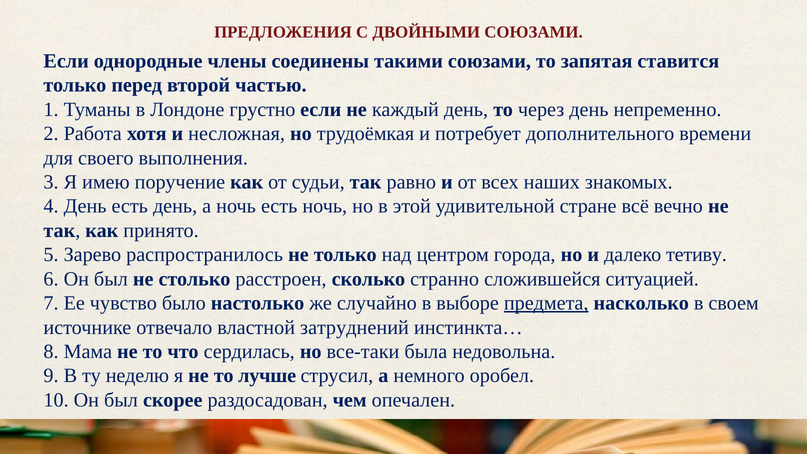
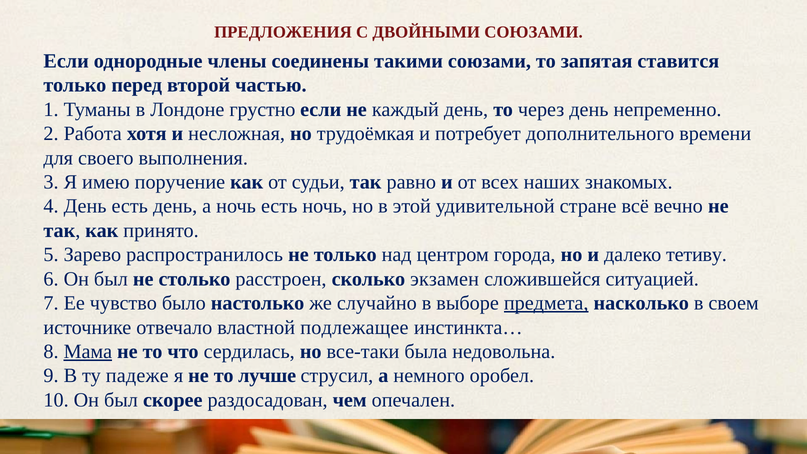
странно: странно -> экзамен
затруднений: затруднений -> подлежащее
Мама underline: none -> present
неделю: неделю -> падеже
